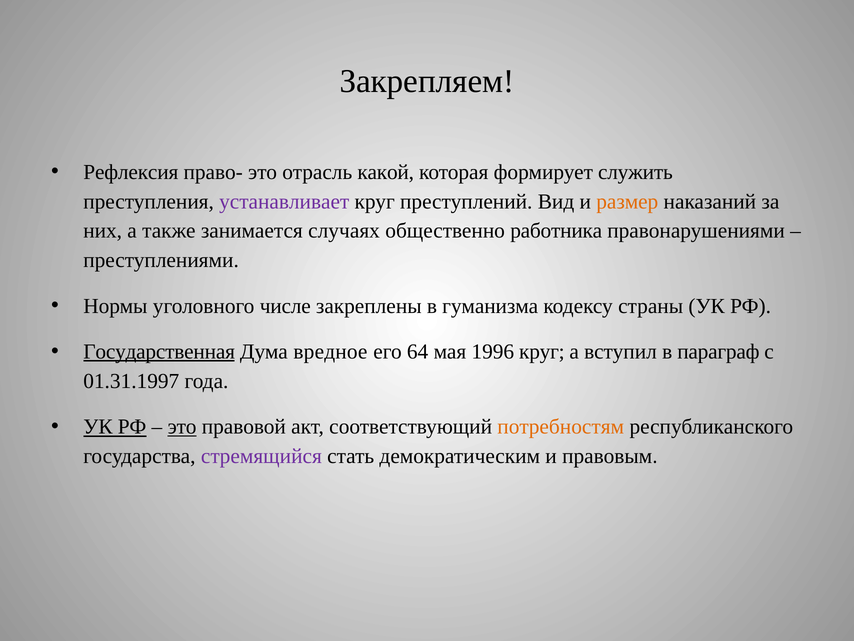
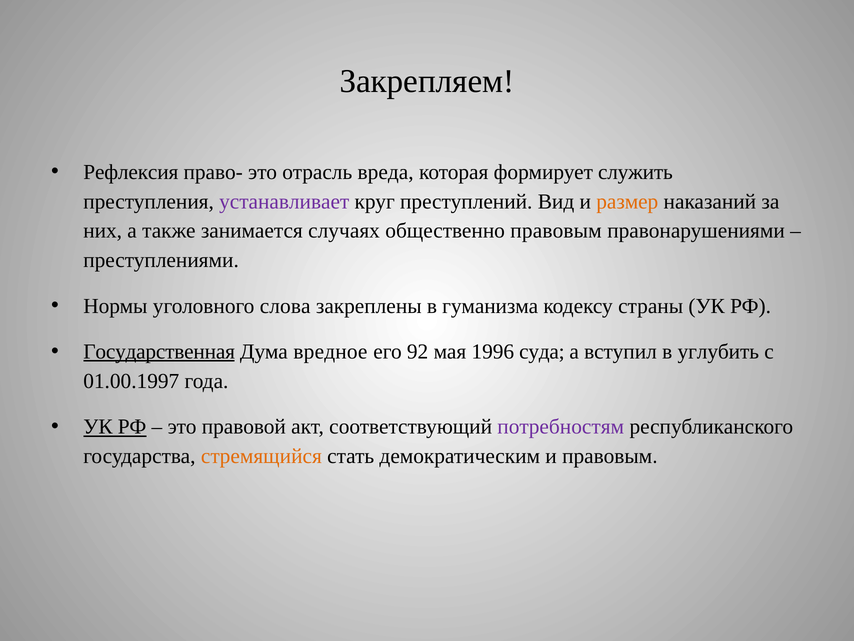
какой: какой -> вреда
общественно работника: работника -> правовым
числе: числе -> слова
64: 64 -> 92
1996 круг: круг -> суда
параграф: параграф -> углубить
01.31.1997: 01.31.1997 -> 01.00.1997
это at (182, 426) underline: present -> none
потребностям colour: orange -> purple
стремящийся colour: purple -> orange
